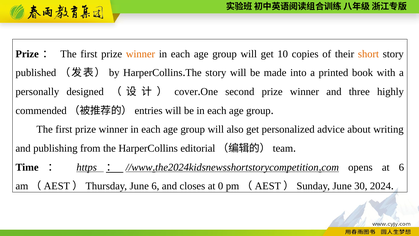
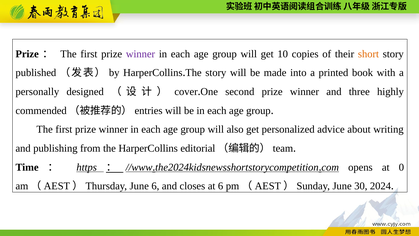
winner at (141, 54) colour: orange -> purple
at 6: 6 -> 0
at 0: 0 -> 6
